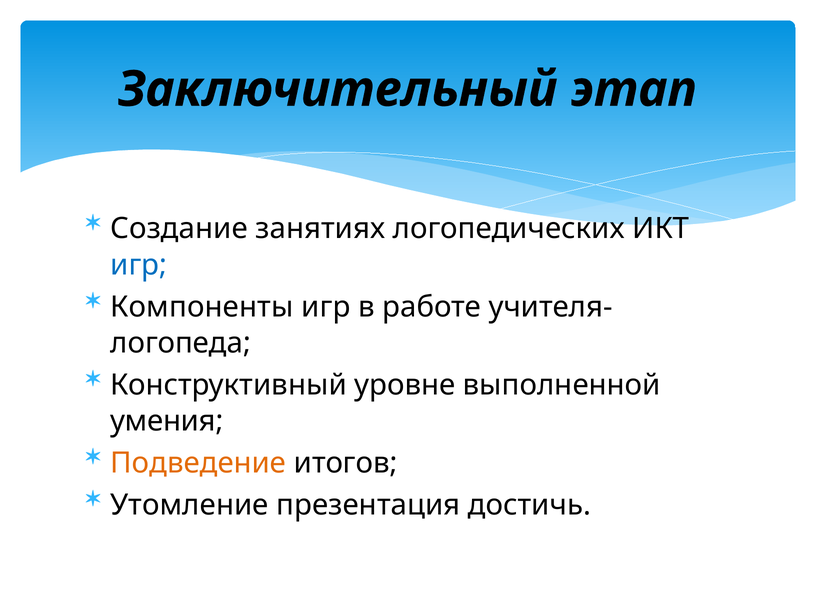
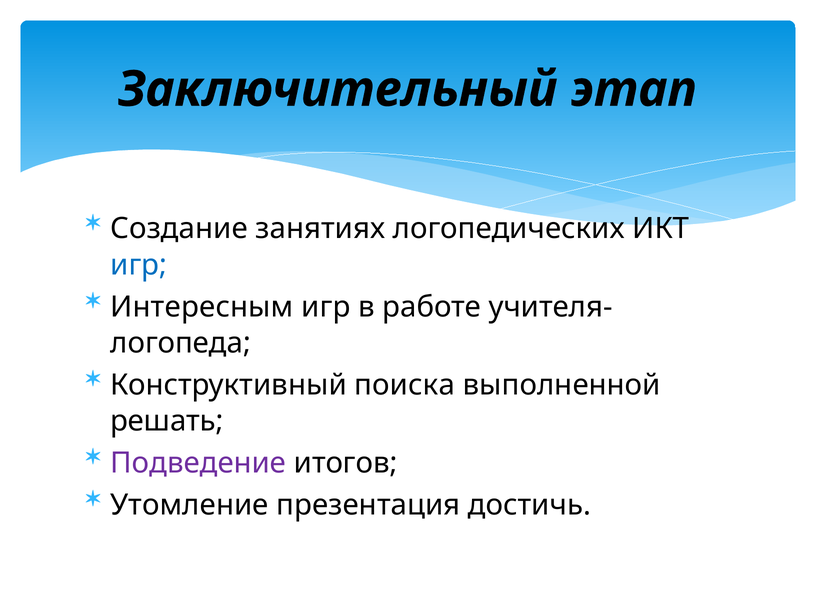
Компоненты: Компоненты -> Интересным
уровне: уровне -> поиска
умения: умения -> решать
Подведение colour: orange -> purple
